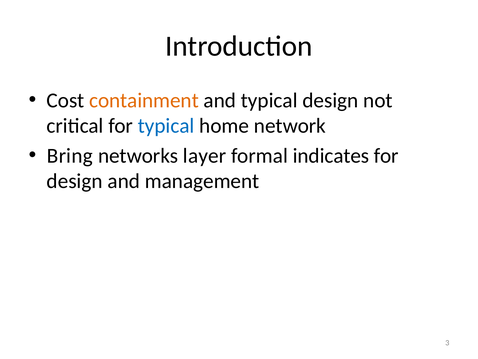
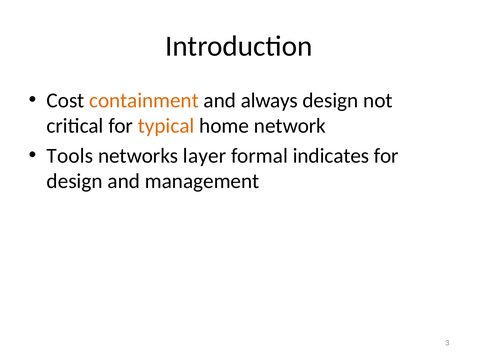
and typical: typical -> always
typical at (166, 126) colour: blue -> orange
Bring: Bring -> Tools
